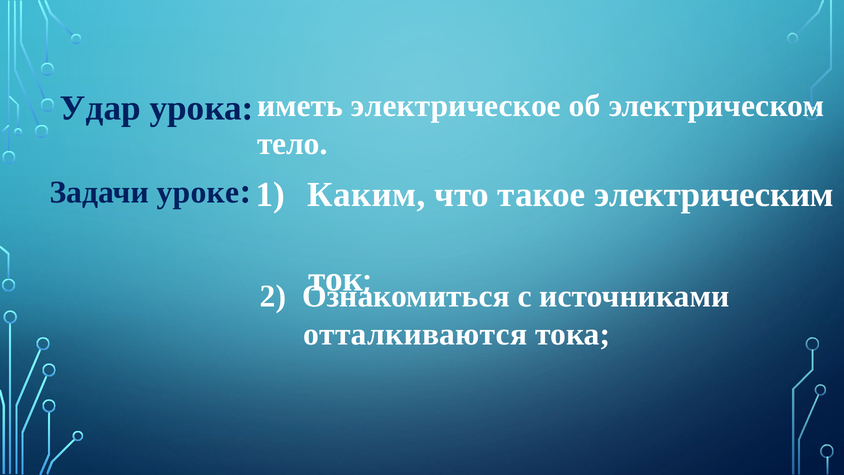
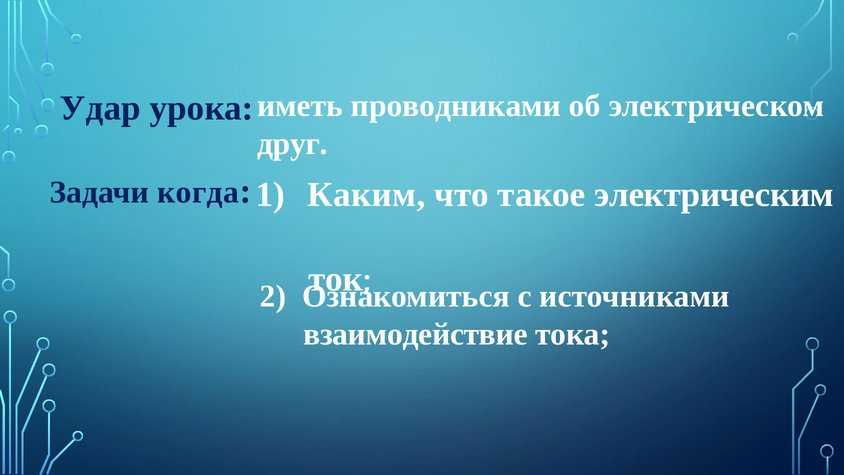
электрическое: электрическое -> проводниками
тело: тело -> друг
уроке: уроке -> когда
отталкиваются: отталкиваются -> взаимодействие
